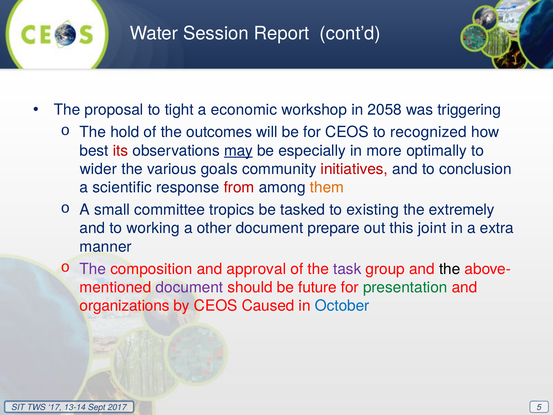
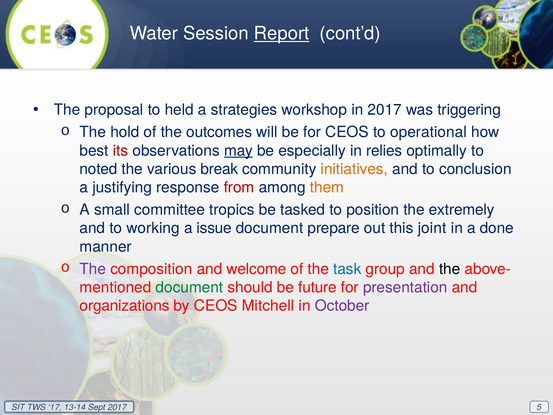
Report underline: none -> present
tight: tight -> held
economic: economic -> strategies
in 2058: 2058 -> 2017
recognized: recognized -> operational
more: more -> relies
wider: wider -> noted
goals: goals -> break
initiatives colour: red -> orange
scientific: scientific -> justifying
existing: existing -> position
other: other -> issue
extra: extra -> done
approval: approval -> welcome
task colour: purple -> blue
document at (189, 287) colour: purple -> green
presentation colour: green -> purple
Caused: Caused -> Mitchell
October colour: blue -> purple
